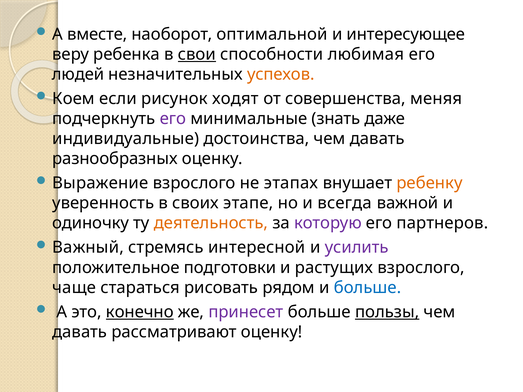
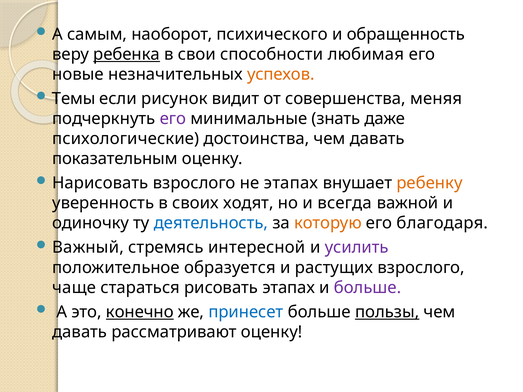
вместе: вместе -> самым
оптимальной: оптимальной -> психического
интересующее: интересующее -> обращенность
ребенка underline: none -> present
свои underline: present -> none
людей: людей -> новые
Коем: Коем -> Темы
ходят: ходят -> видит
индивидуальные: индивидуальные -> психологические
разнообразных: разнообразных -> показательным
Выражение: Выражение -> Нарисовать
этапе: этапе -> ходят
деятельность colour: orange -> blue
которую colour: purple -> orange
партнеров: партнеров -> благодаря
подготовки: подготовки -> образуется
рисовать рядом: рядом -> этапах
больше at (367, 288) colour: blue -> purple
принесет colour: purple -> blue
